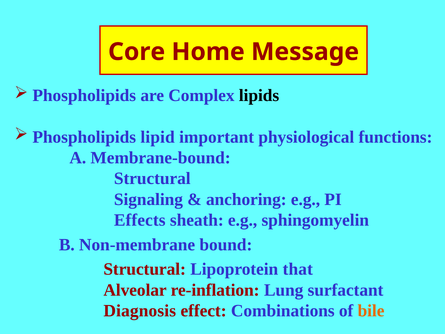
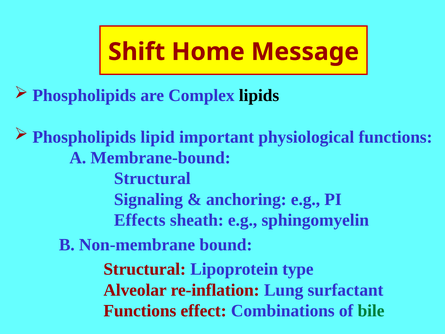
Core: Core -> Shift
that: that -> type
Diagnosis at (140, 311): Diagnosis -> Functions
bile colour: orange -> green
